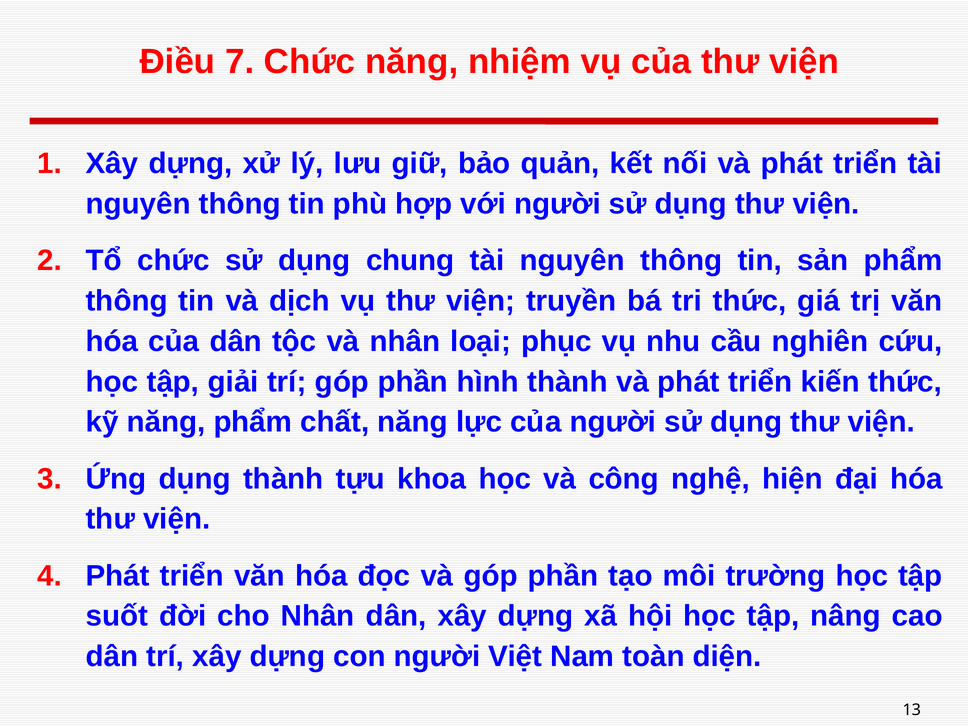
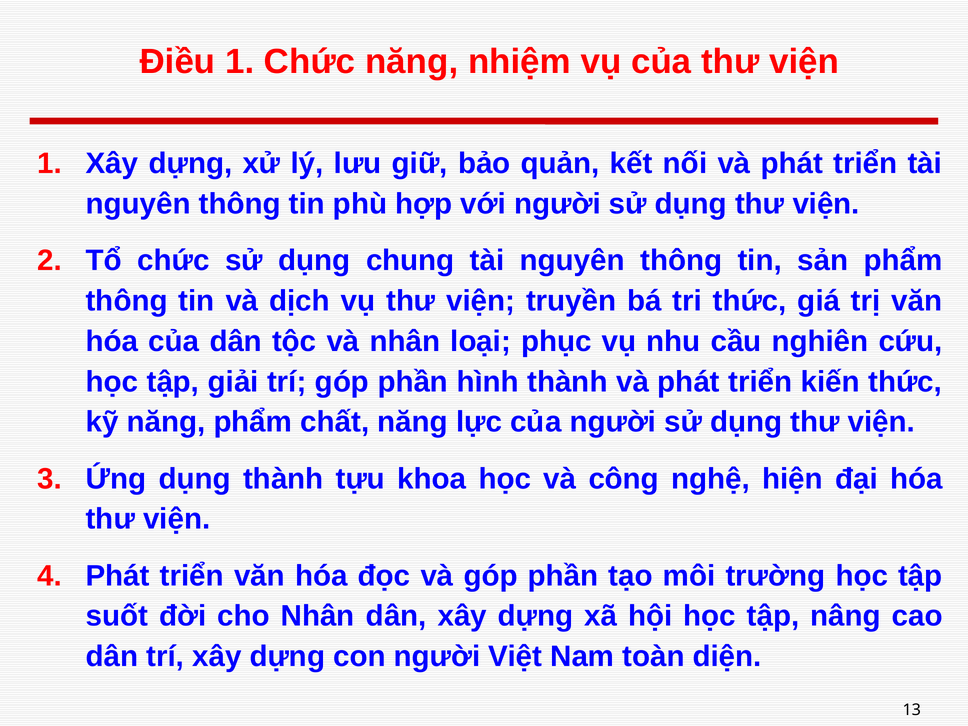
Điều 7: 7 -> 1
